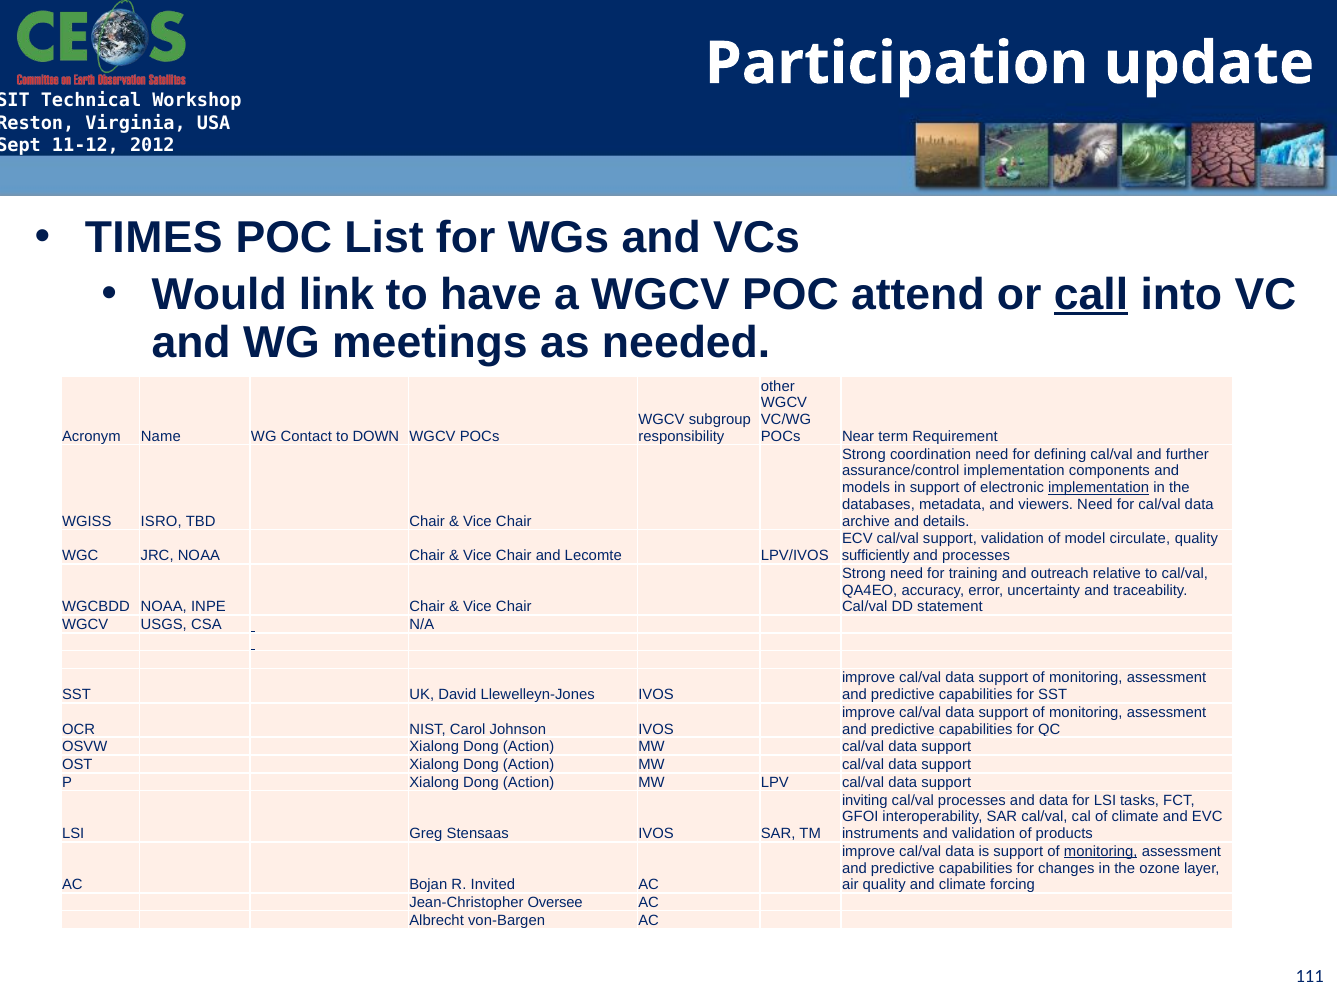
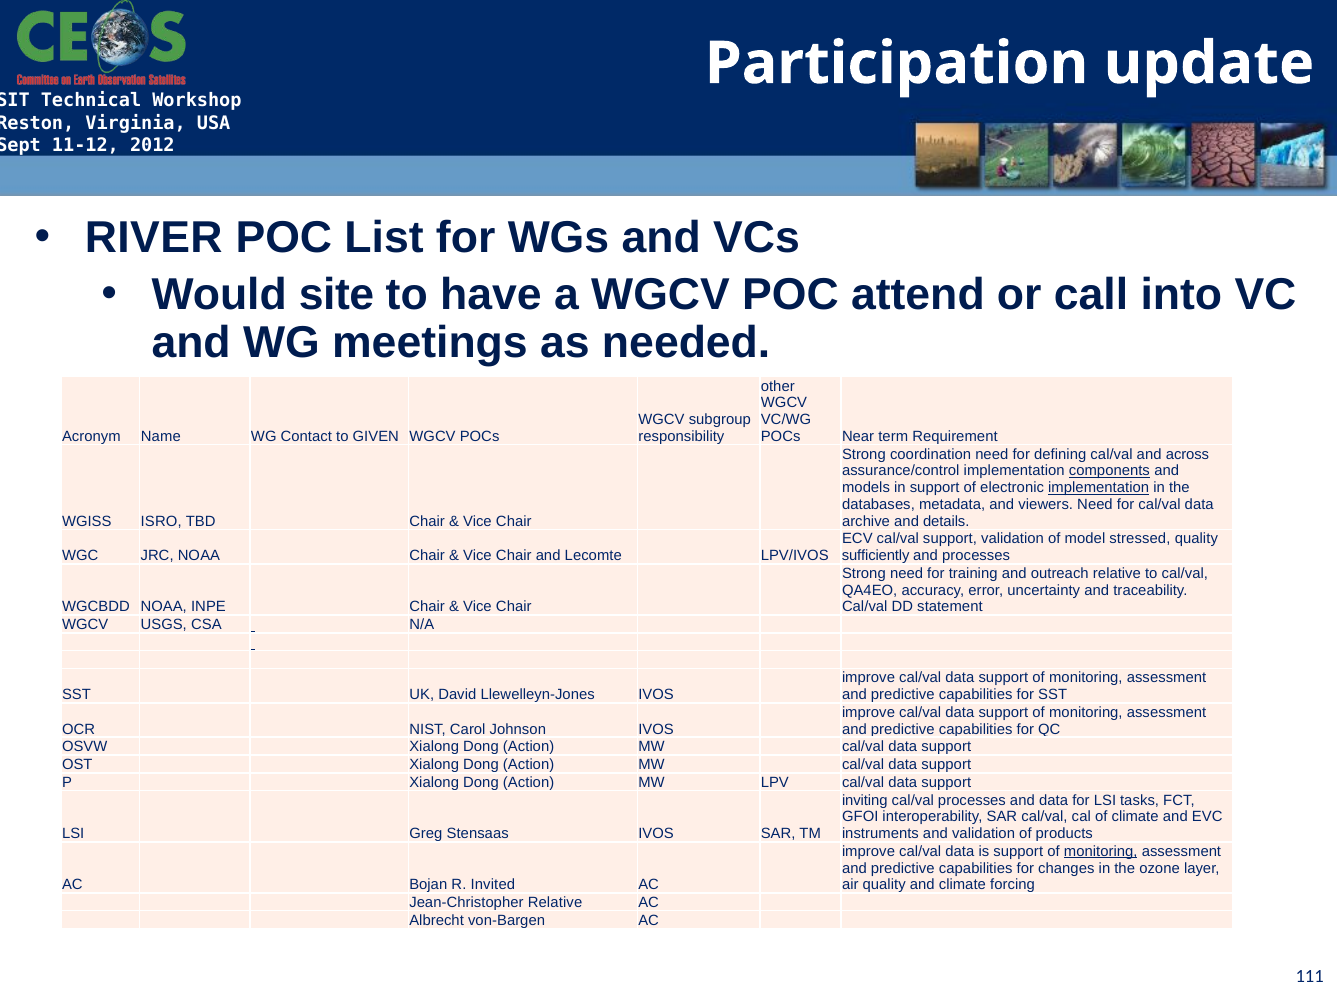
TIMES: TIMES -> RIVER
link: link -> site
call underline: present -> none
DOWN: DOWN -> GIVEN
further: further -> across
components underline: none -> present
circulate: circulate -> stressed
Jean-Christopher Oversee: Oversee -> Relative
